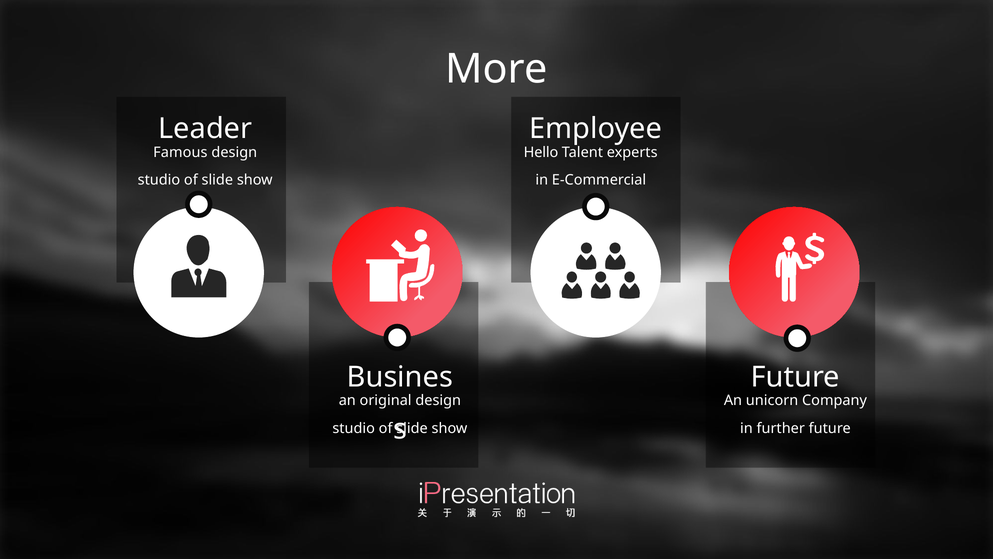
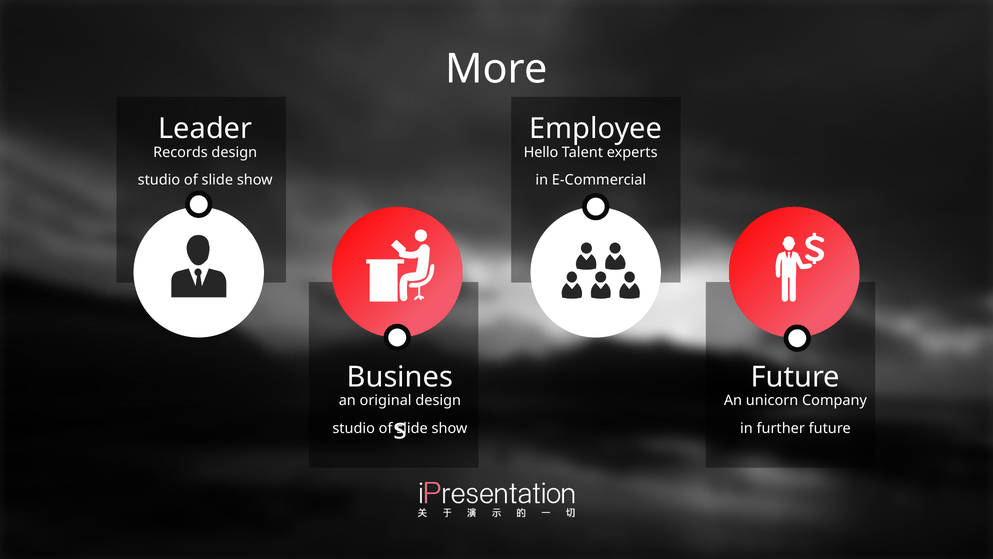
Famous: Famous -> Records
